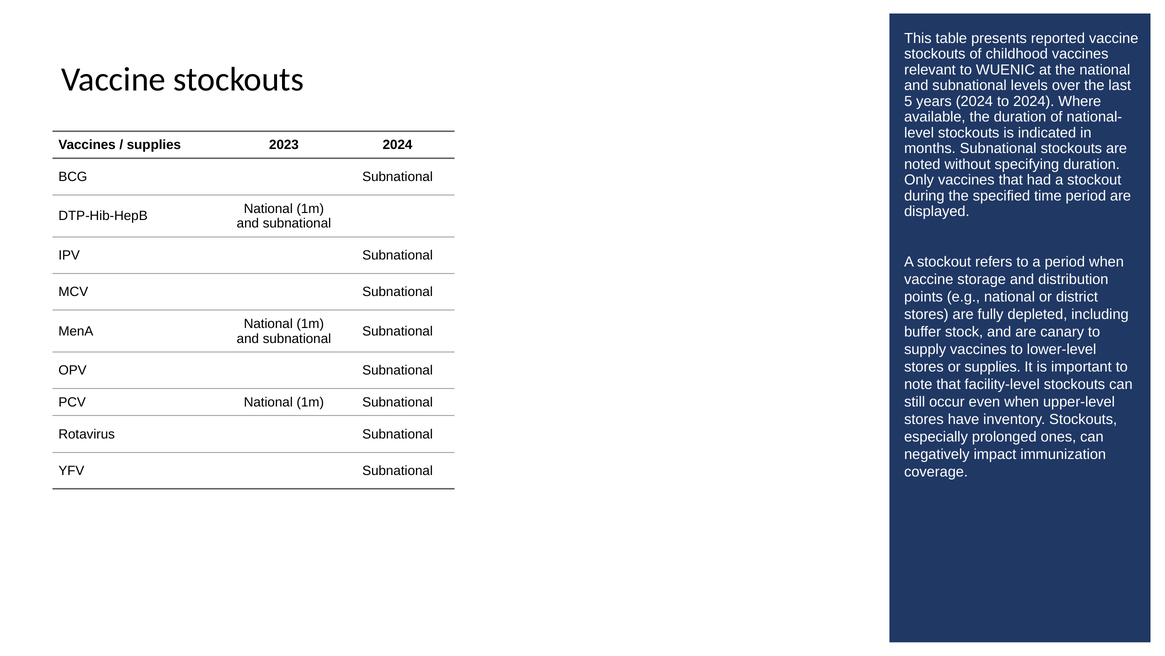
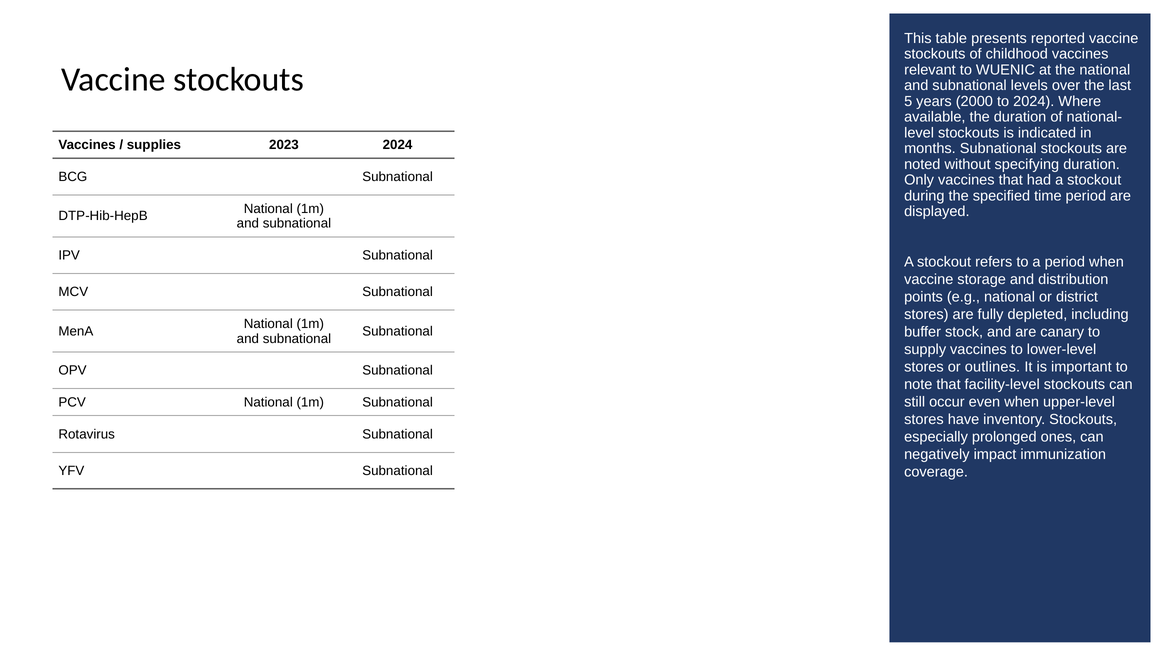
years 2024: 2024 -> 2000
or supplies: supplies -> outlines
